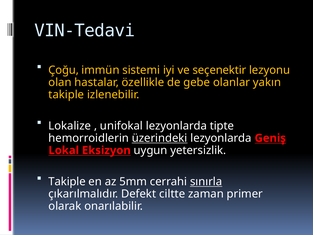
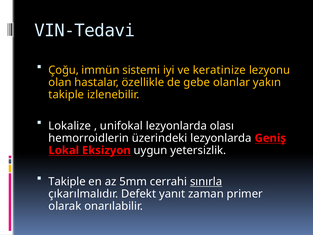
seçenektir: seçenektir -> keratinize
tipte: tipte -> olası
üzerindeki underline: present -> none
ciltte: ciltte -> yanıt
